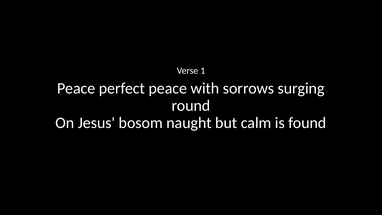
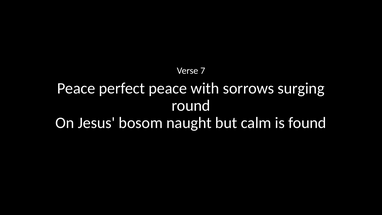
1: 1 -> 7
